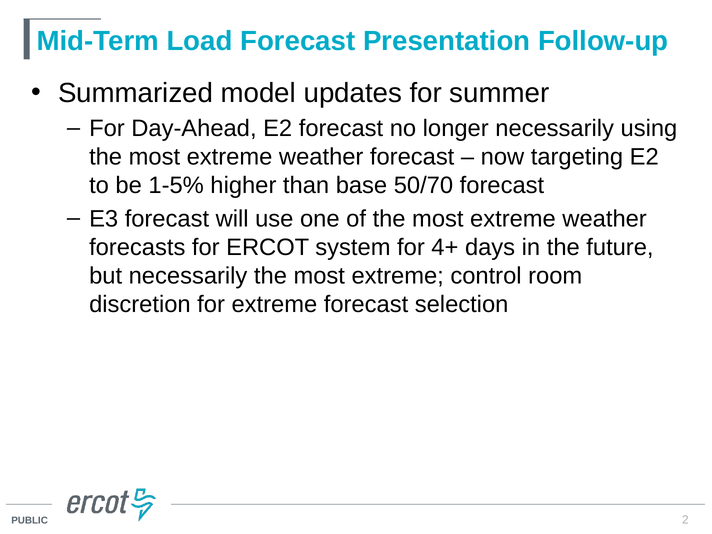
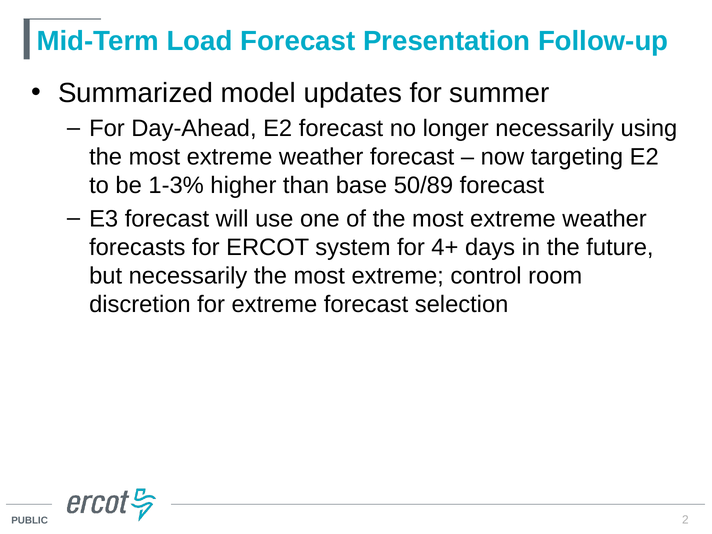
1-5%: 1-5% -> 1-3%
50/70: 50/70 -> 50/89
